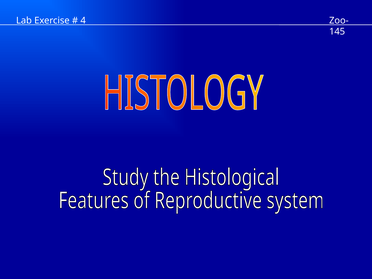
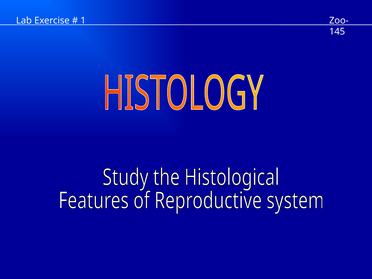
4: 4 -> 1
